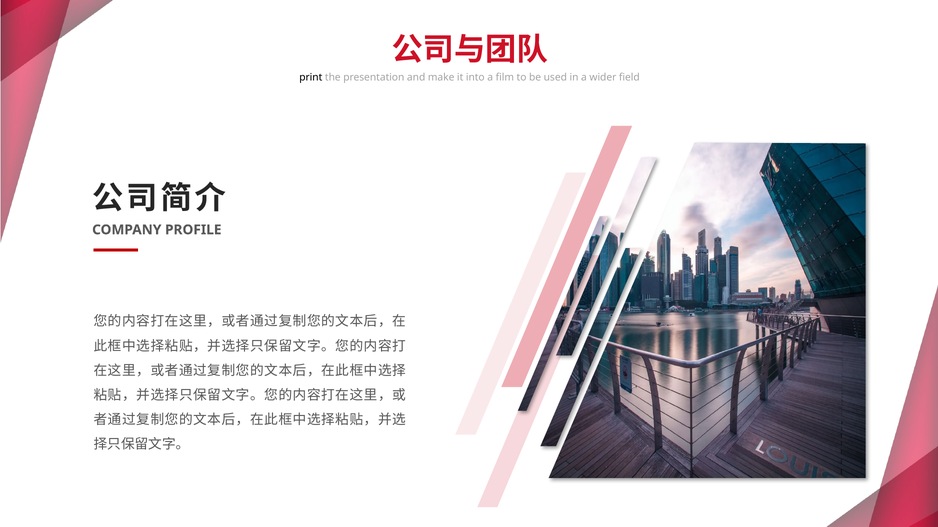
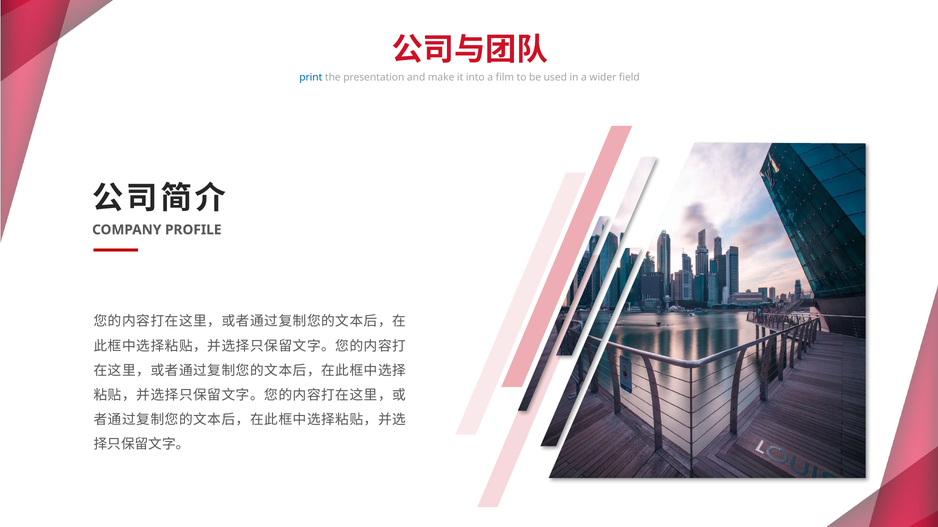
print colour: black -> blue
